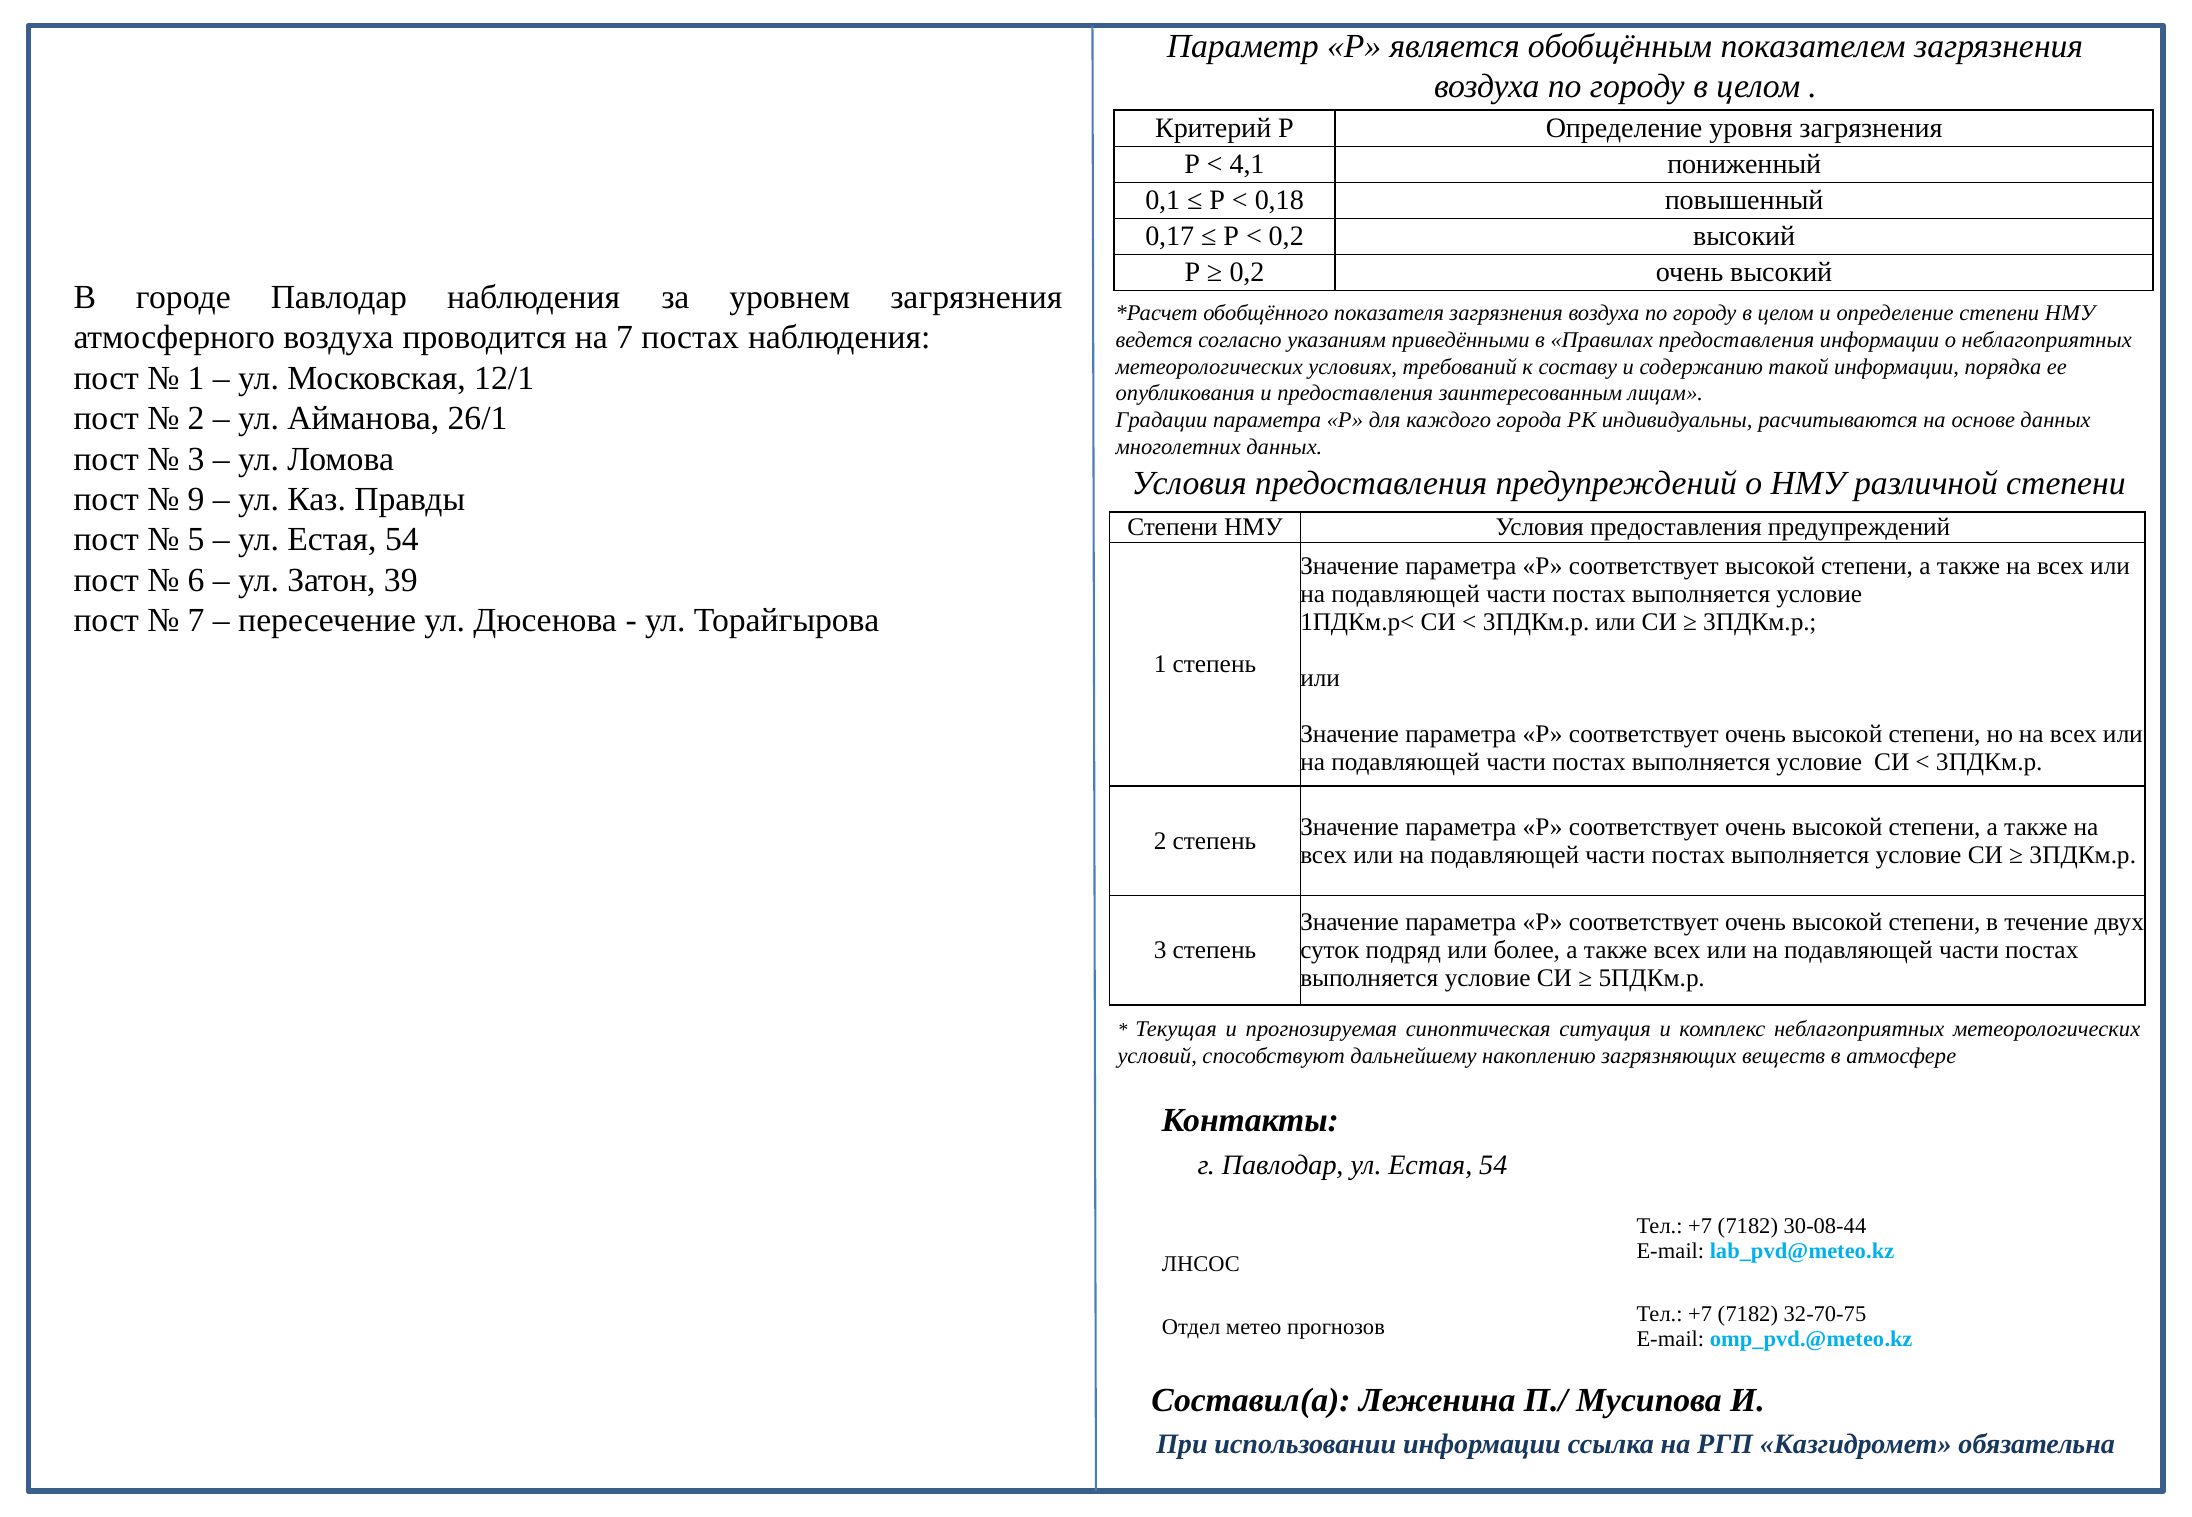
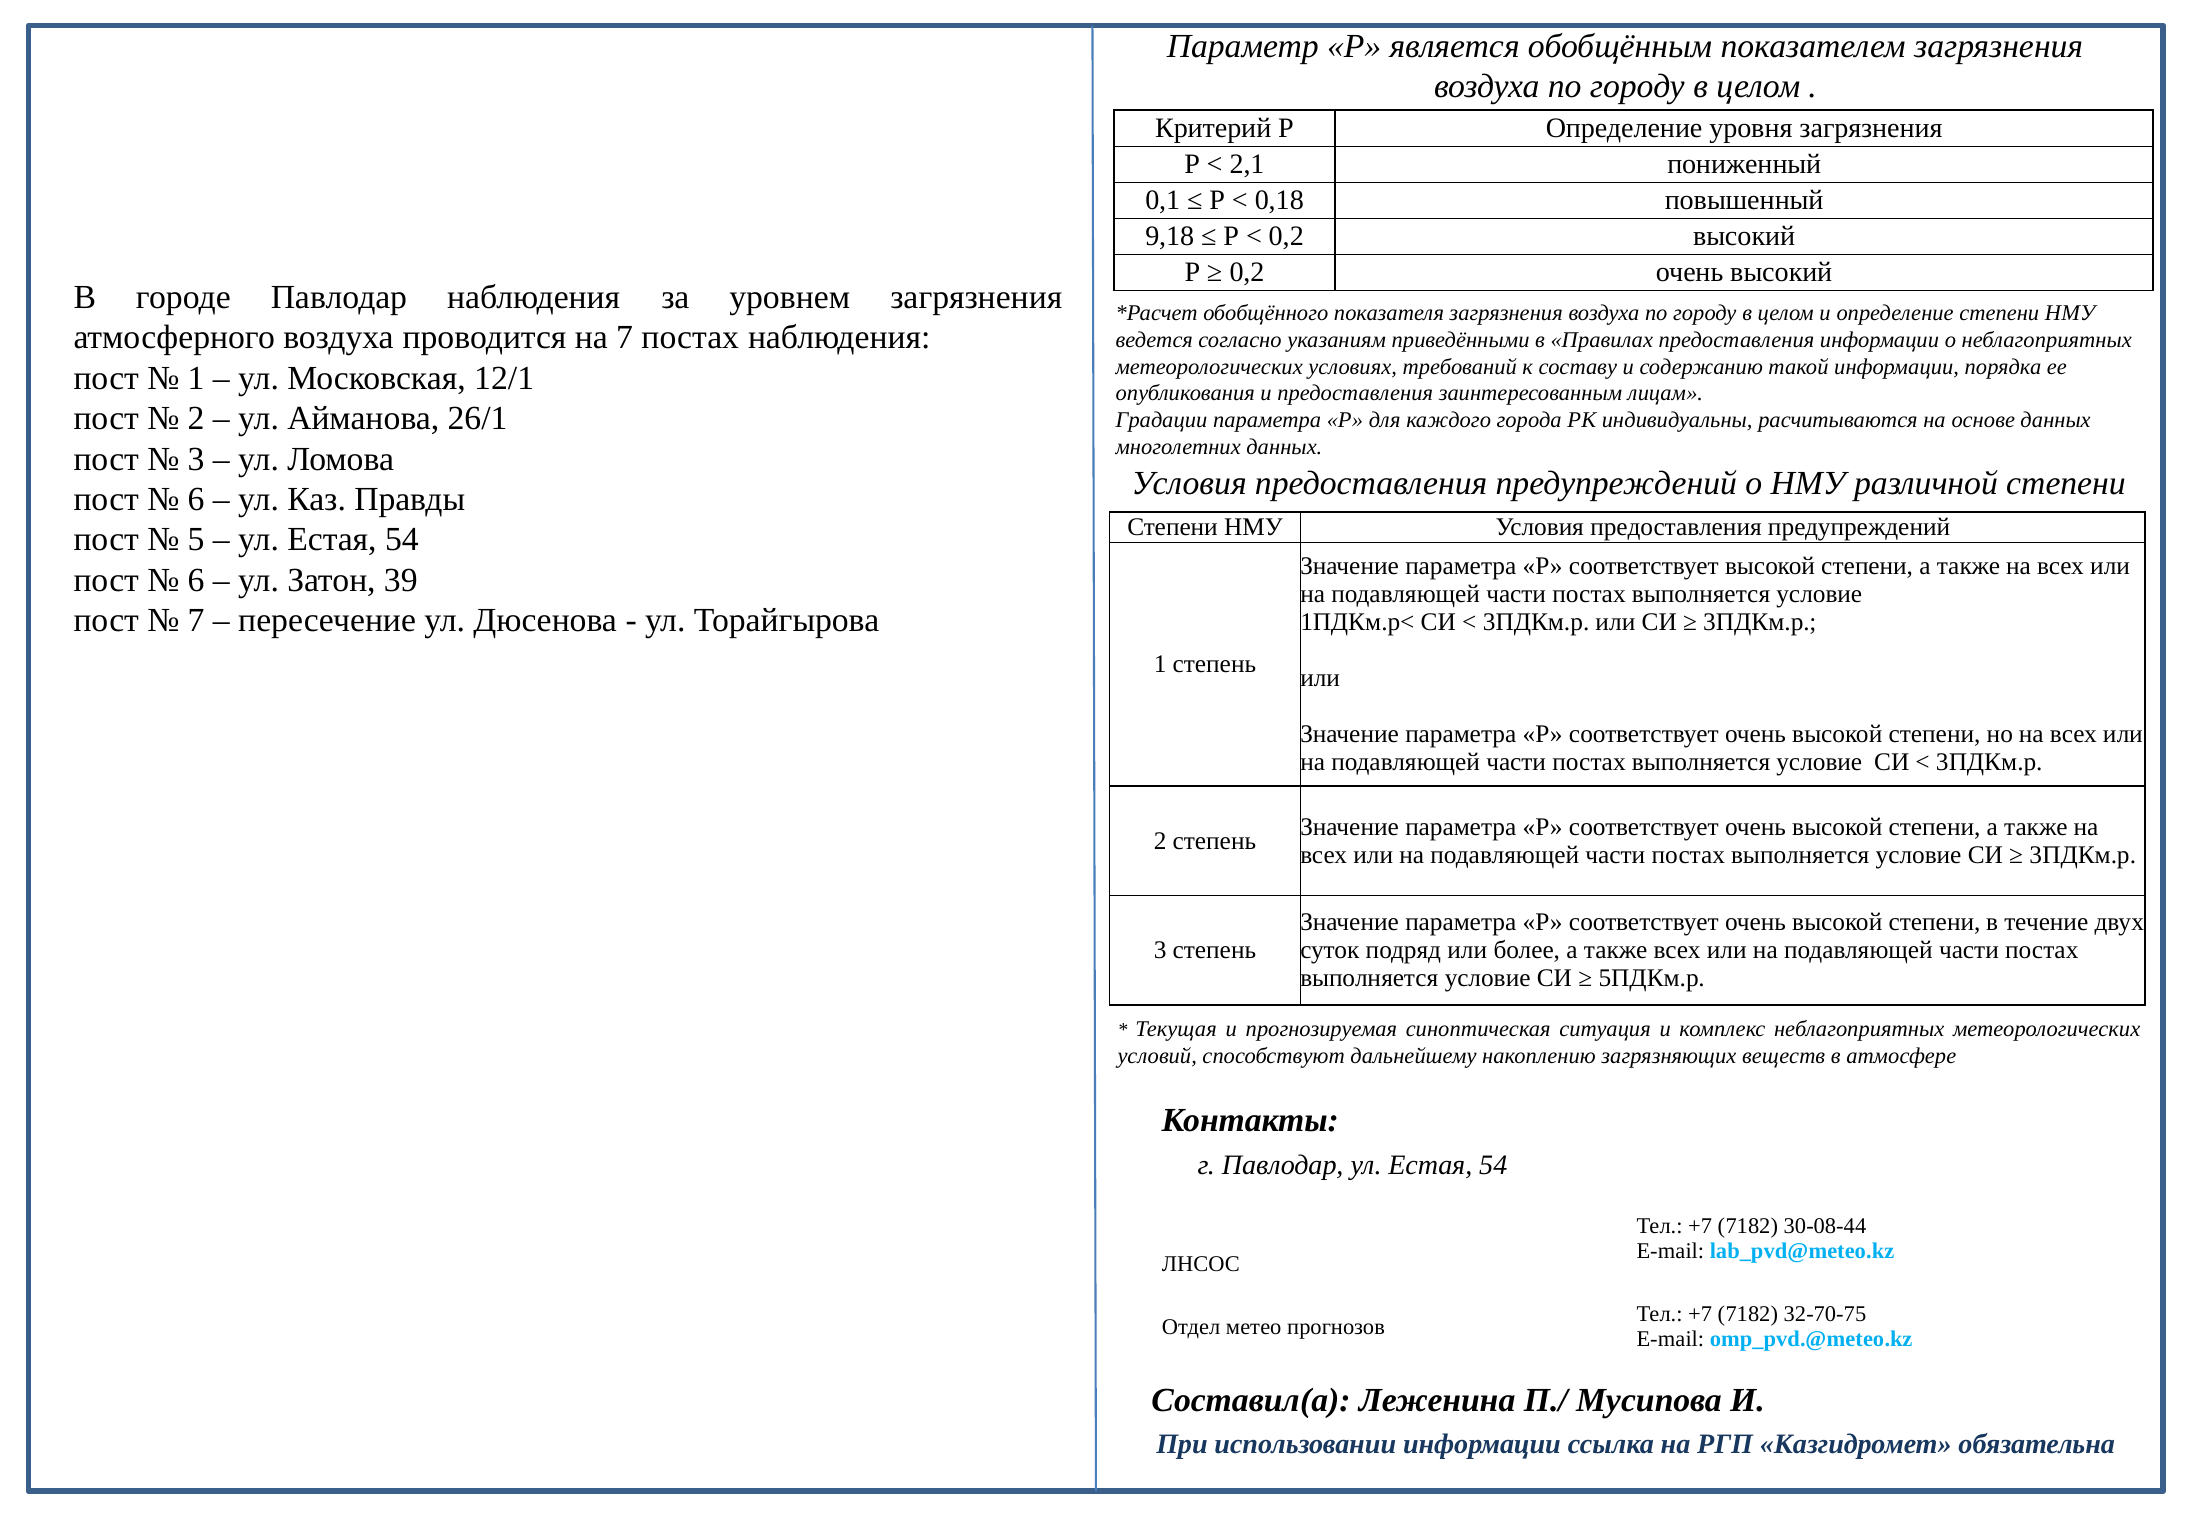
4,1: 4,1 -> 2,1
0,17: 0,17 -> 9,18
9 at (196, 500): 9 -> 6
